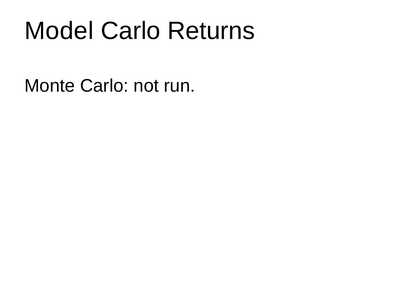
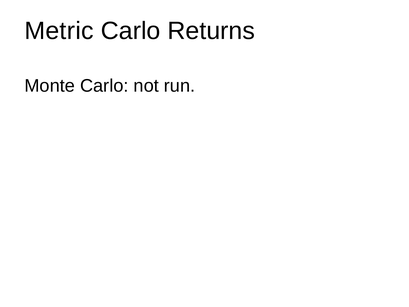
Model: Model -> Metric
